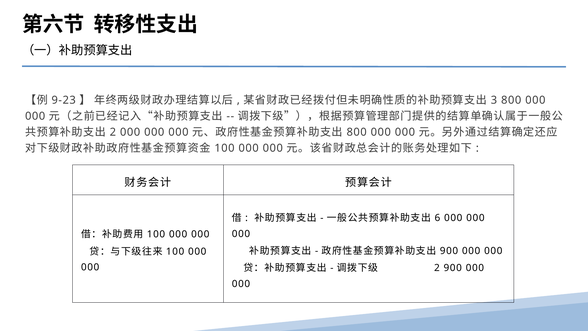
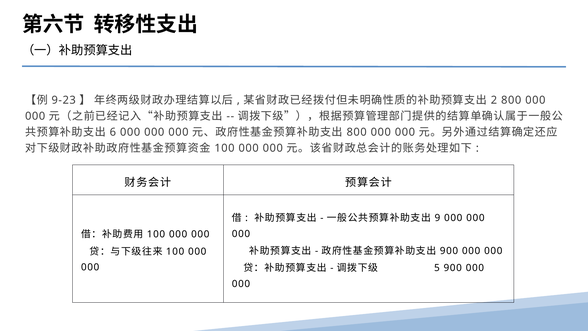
3: 3 -> 2
2 at (113, 132): 2 -> 6
6: 6 -> 9
2 at (437, 268): 2 -> 5
